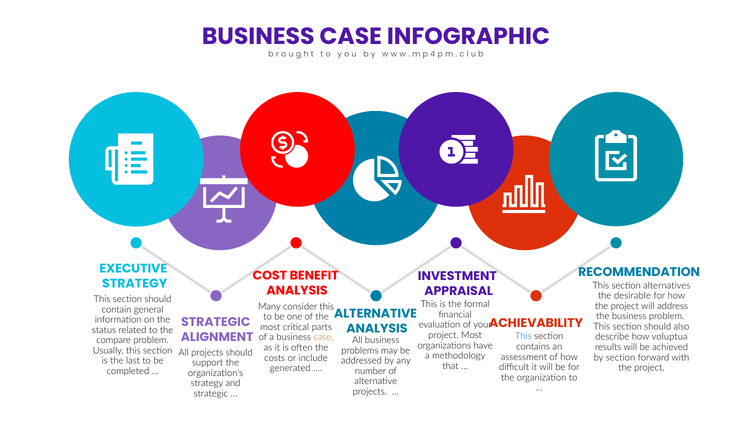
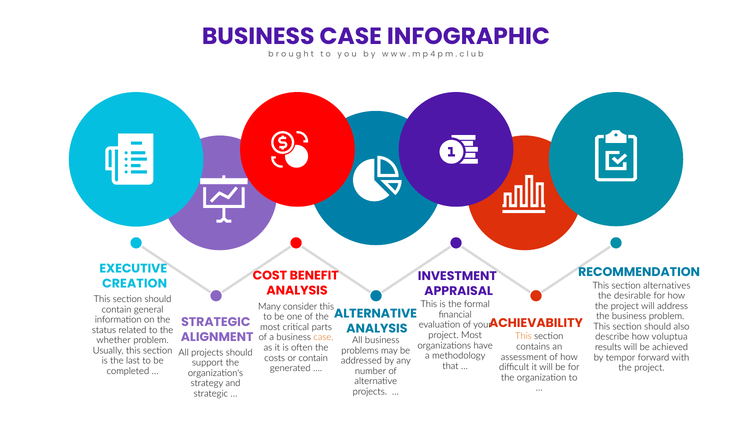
STRATEGY at (135, 284): STRATEGY -> CREATION
This at (523, 336) colour: blue -> orange
compare: compare -> whether
by section: section -> tempor
or include: include -> contain
